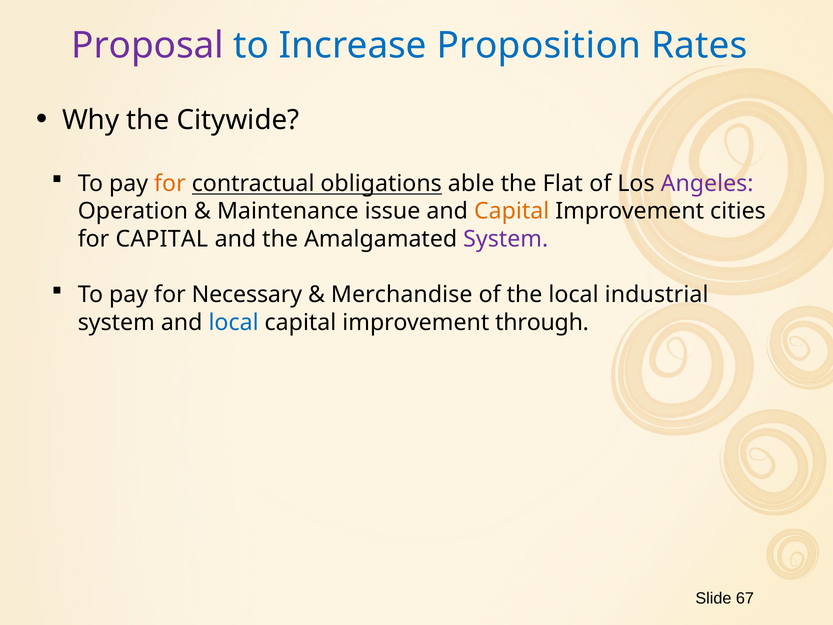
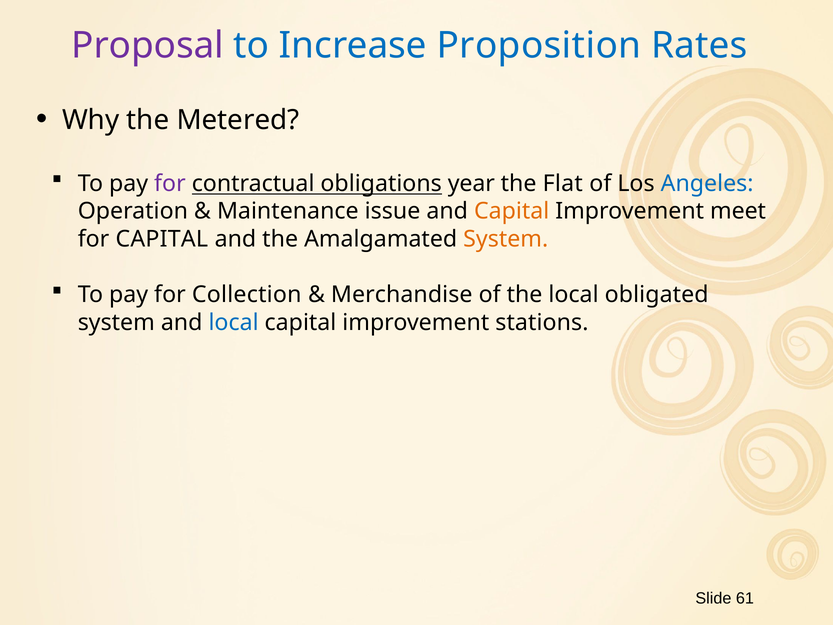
Citywide: Citywide -> Metered
for at (170, 183) colour: orange -> purple
able: able -> year
Angeles colour: purple -> blue
cities: cities -> meet
System at (506, 239) colour: purple -> orange
Necessary: Necessary -> Collection
industrial: industrial -> obligated
through: through -> stations
67: 67 -> 61
